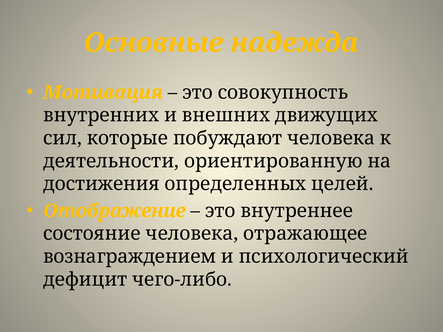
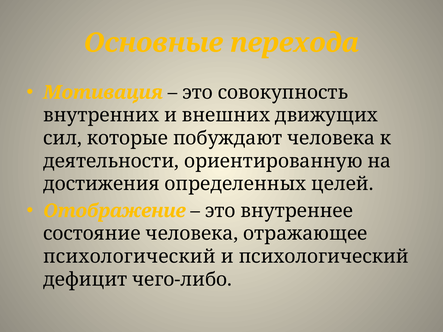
надежда: надежда -> перехода
вознаграждением at (130, 257): вознаграждением -> психологический
